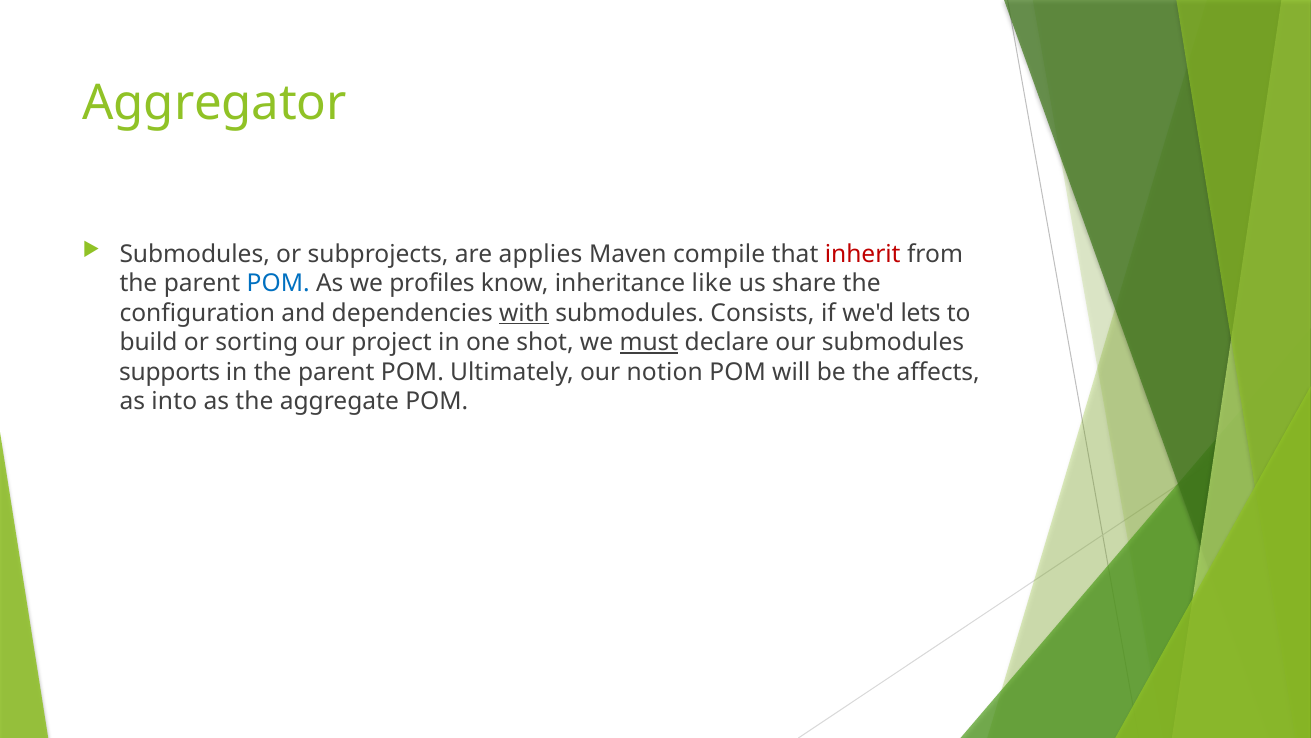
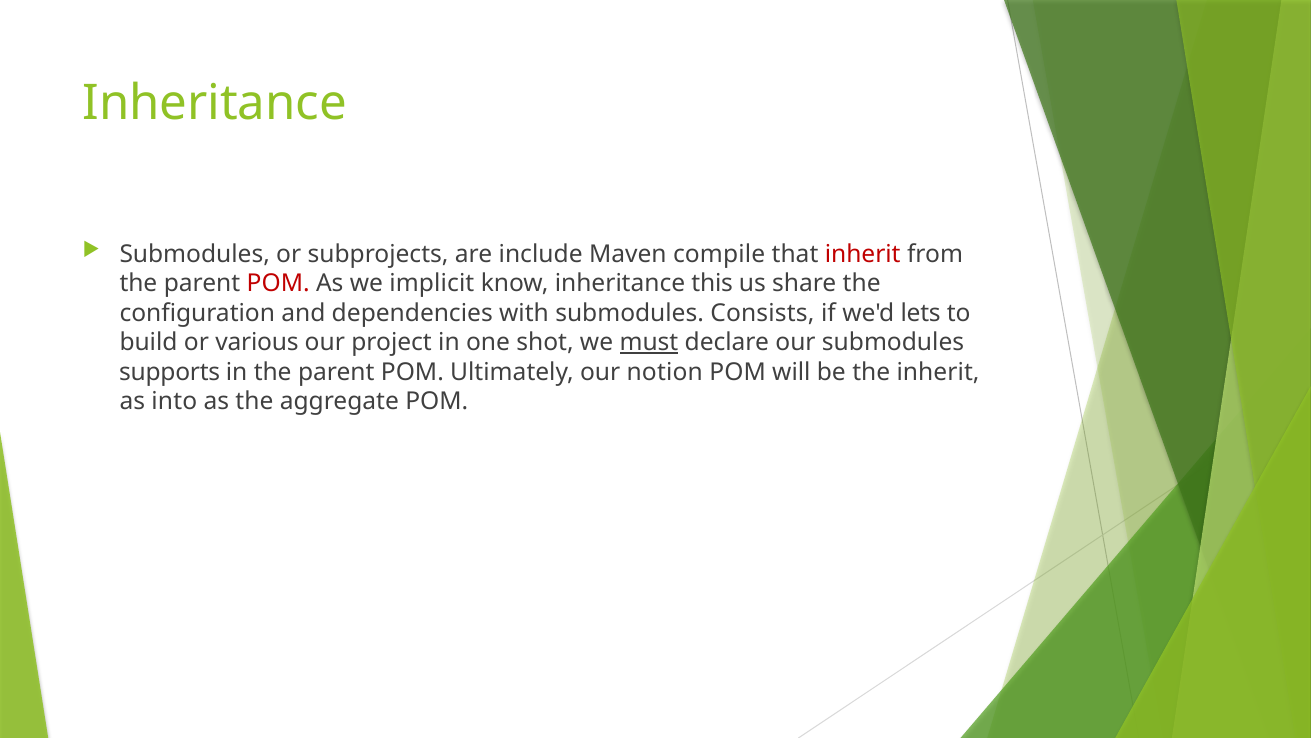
Aggregator at (215, 103): Aggregator -> Inheritance
applies: applies -> include
POM at (278, 283) colour: blue -> red
profiles: profiles -> implicit
like: like -> this
with underline: present -> none
sorting: sorting -> various
the affects: affects -> inherit
